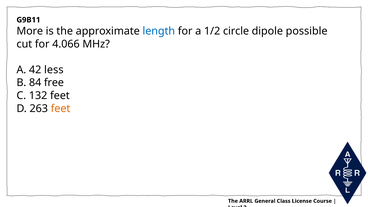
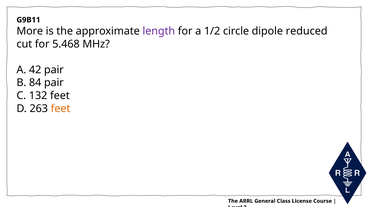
length colour: blue -> purple
possible: possible -> reduced
4.066: 4.066 -> 5.468
42 less: less -> pair
84 free: free -> pair
